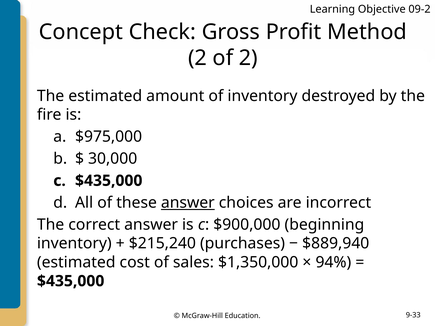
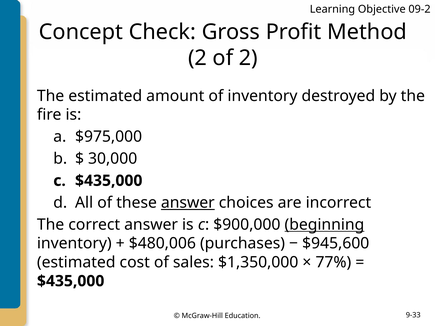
beginning underline: none -> present
$215,240: $215,240 -> $480,006
$889,940: $889,940 -> $945,600
94%: 94% -> 77%
